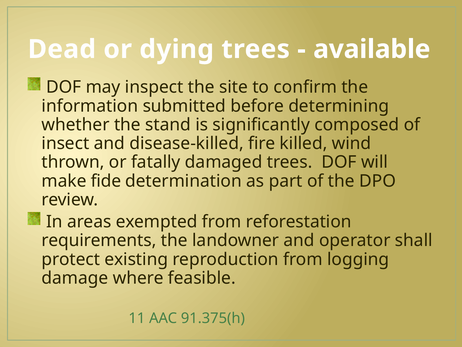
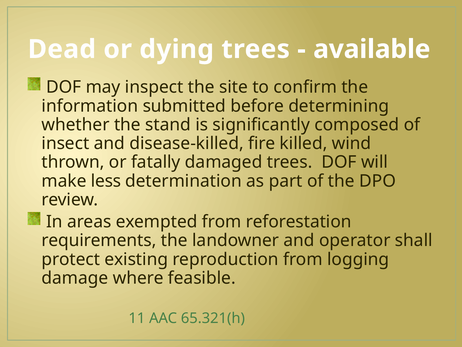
fide: fide -> less
91.375(h: 91.375(h -> 65.321(h
